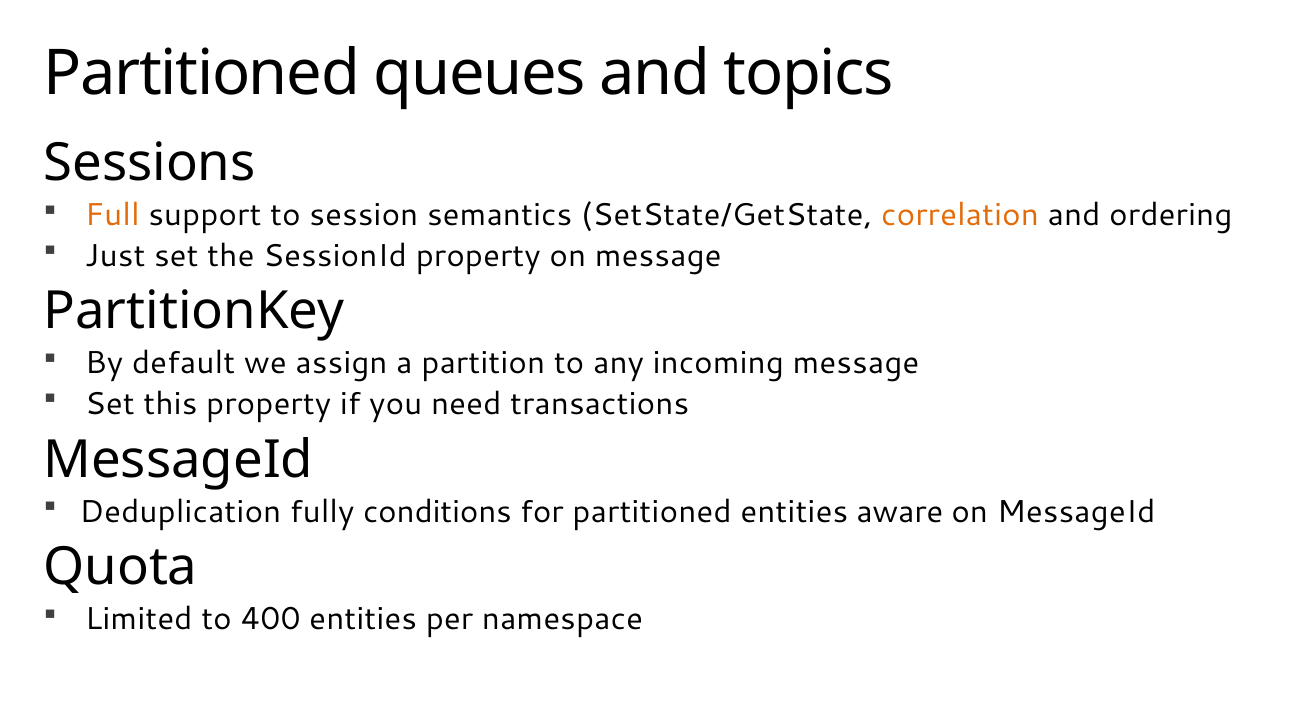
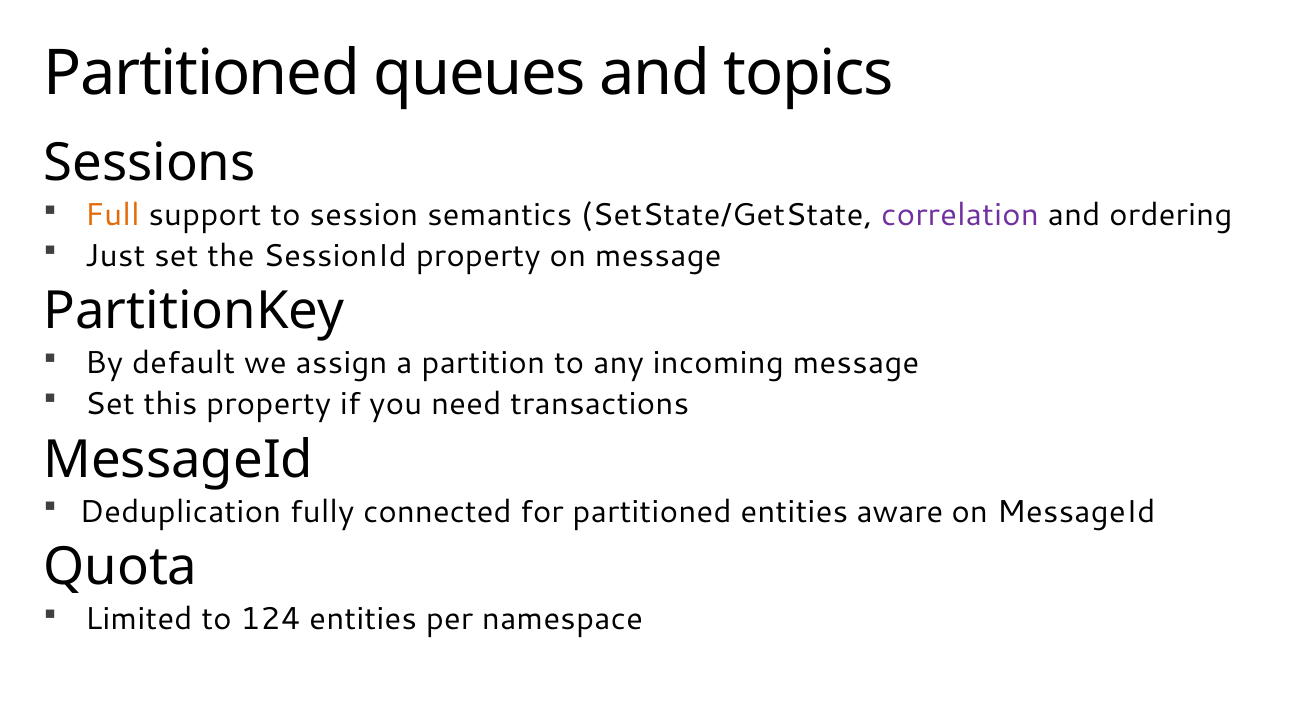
correlation colour: orange -> purple
conditions: conditions -> connected
400: 400 -> 124
